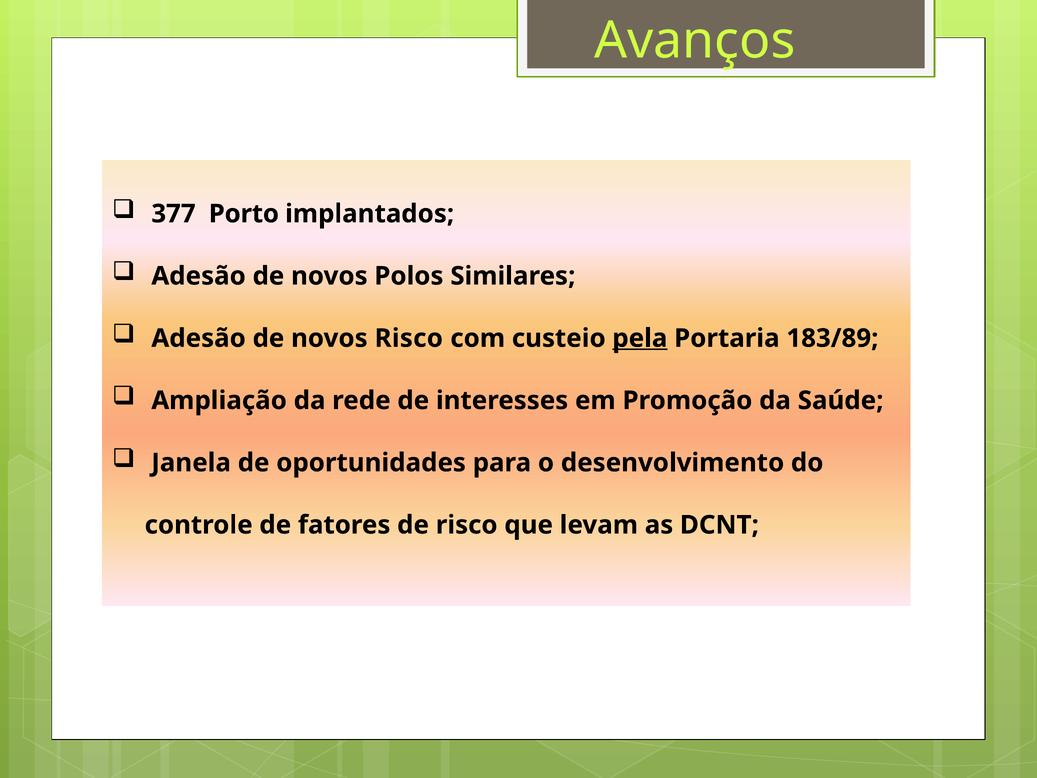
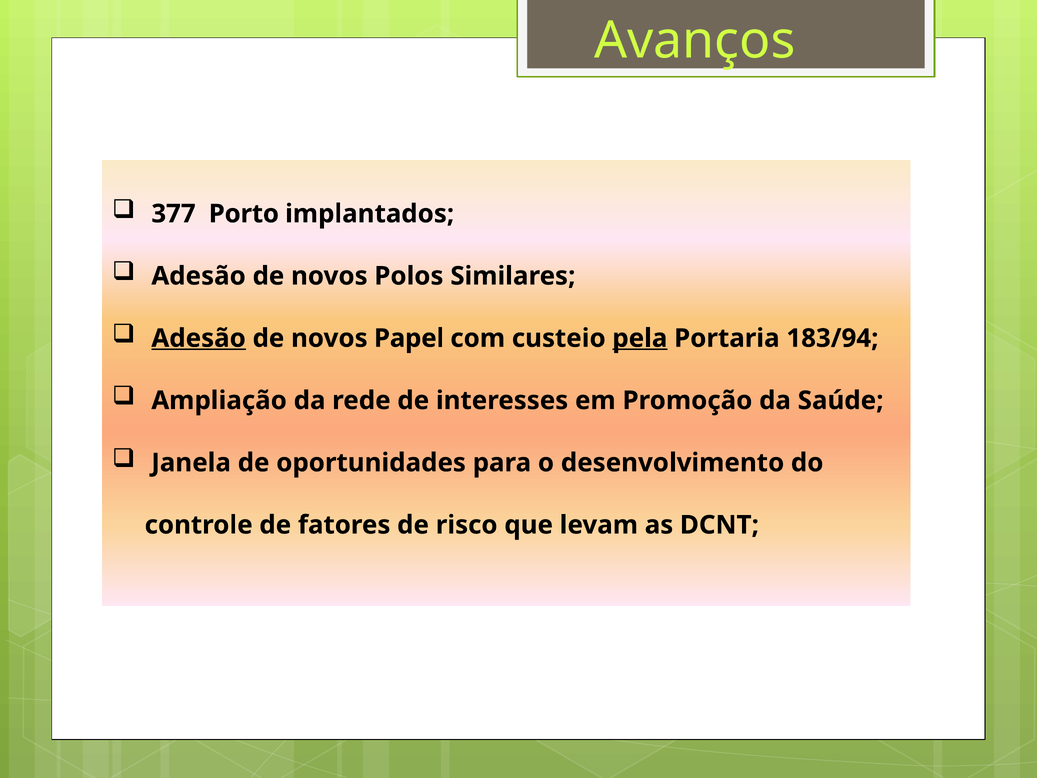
Adesão at (199, 338) underline: none -> present
novos Risco: Risco -> Papel
183/89: 183/89 -> 183/94
